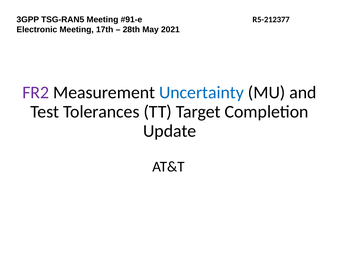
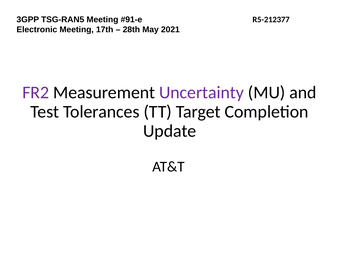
Uncertainty colour: blue -> purple
